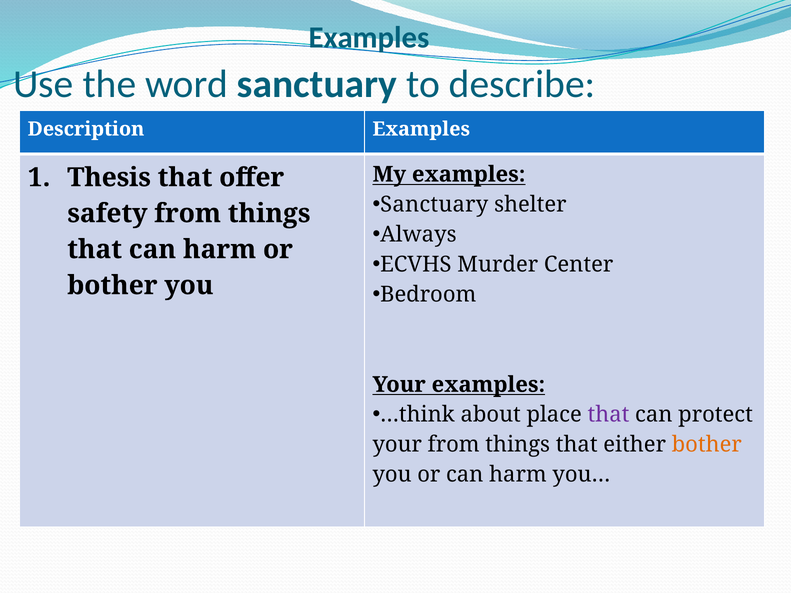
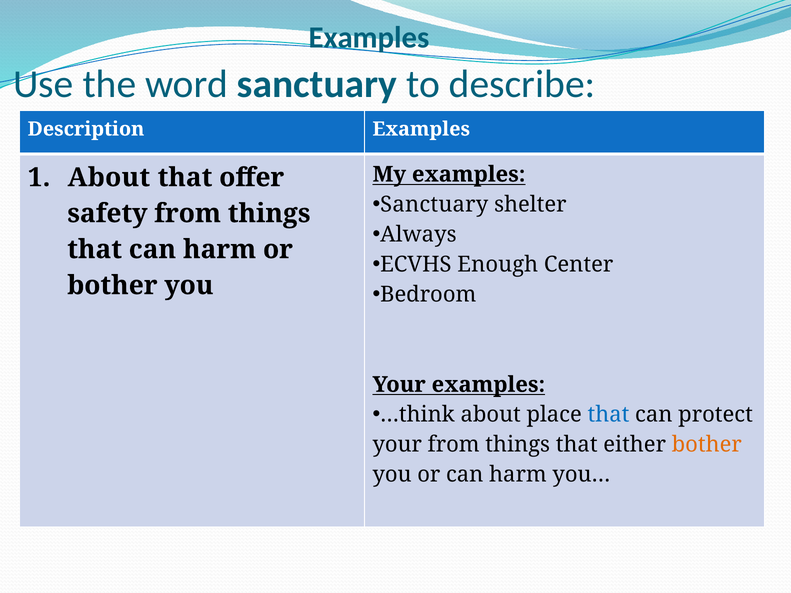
Thesis at (109, 178): Thesis -> About
Murder: Murder -> Enough
that at (608, 415) colour: purple -> blue
